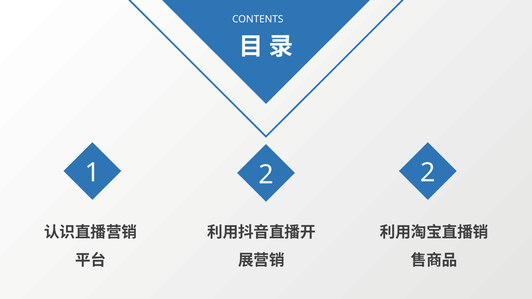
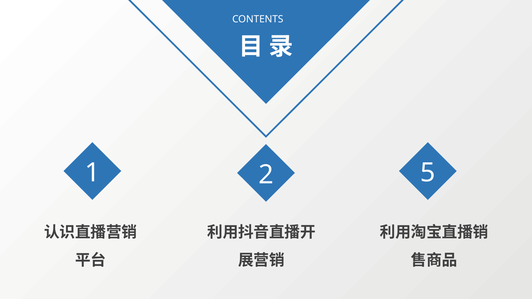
2 2: 2 -> 5
